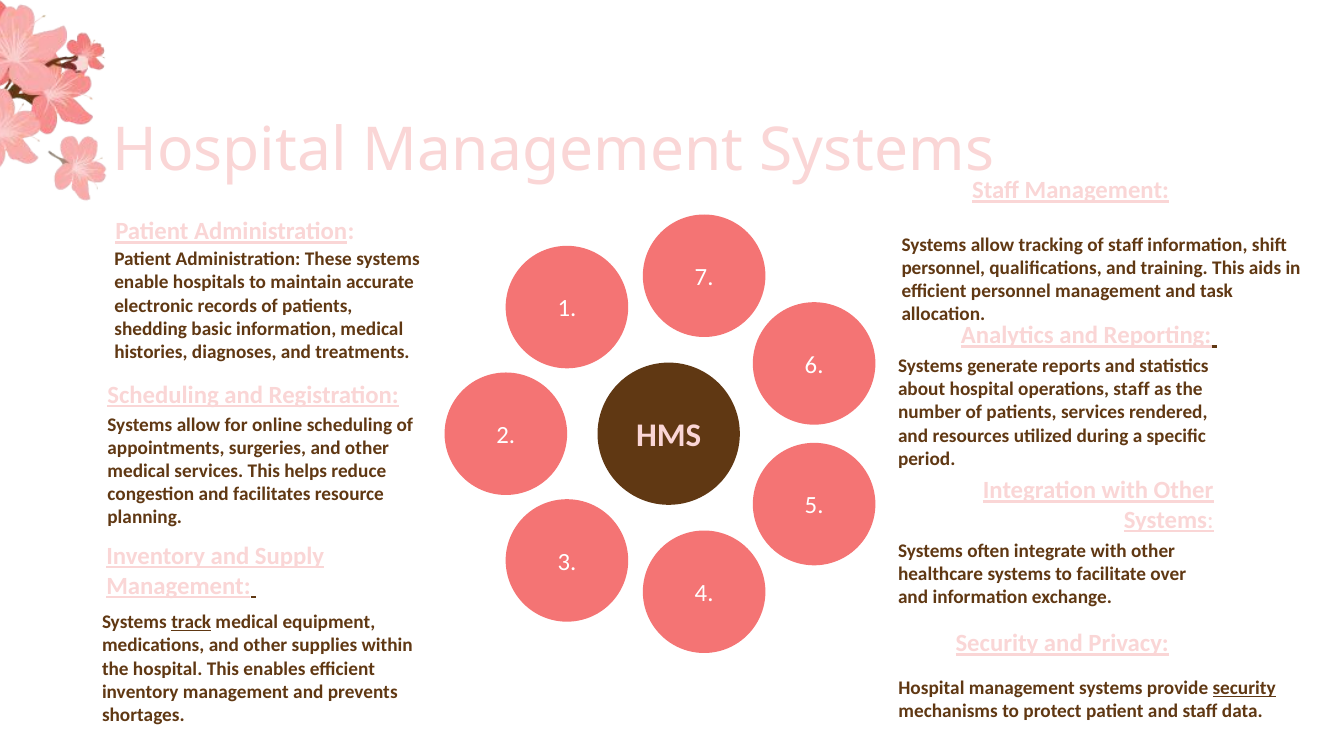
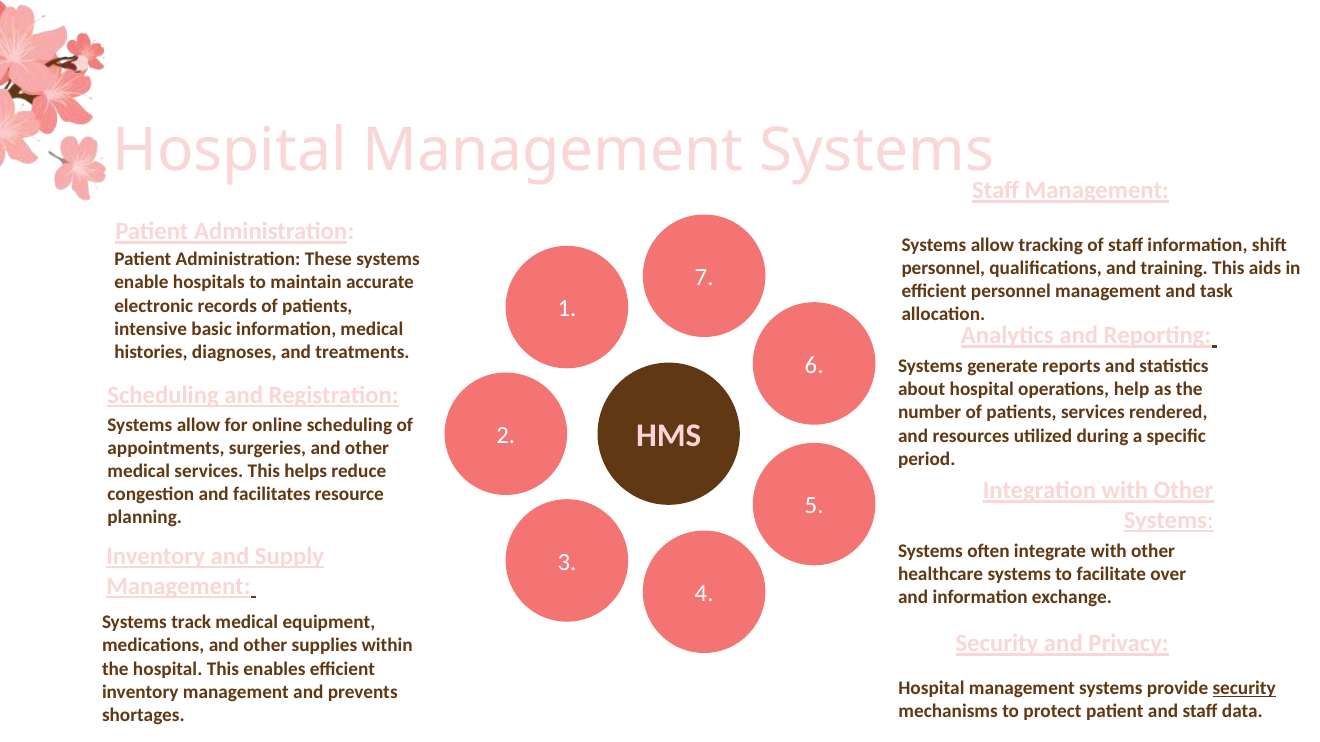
shedding: shedding -> intensive
operations staff: staff -> help
track underline: present -> none
